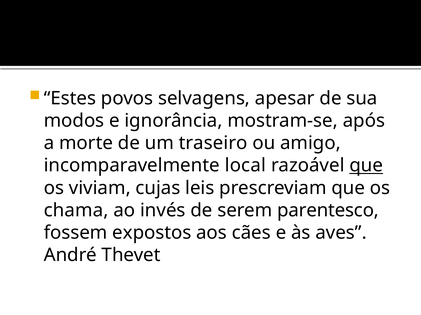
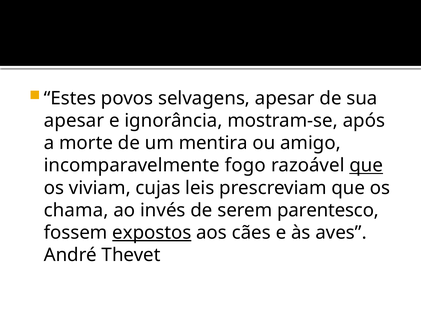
modos at (74, 121): modos -> apesar
traseiro: traseiro -> mentira
local: local -> fogo
expostos underline: none -> present
